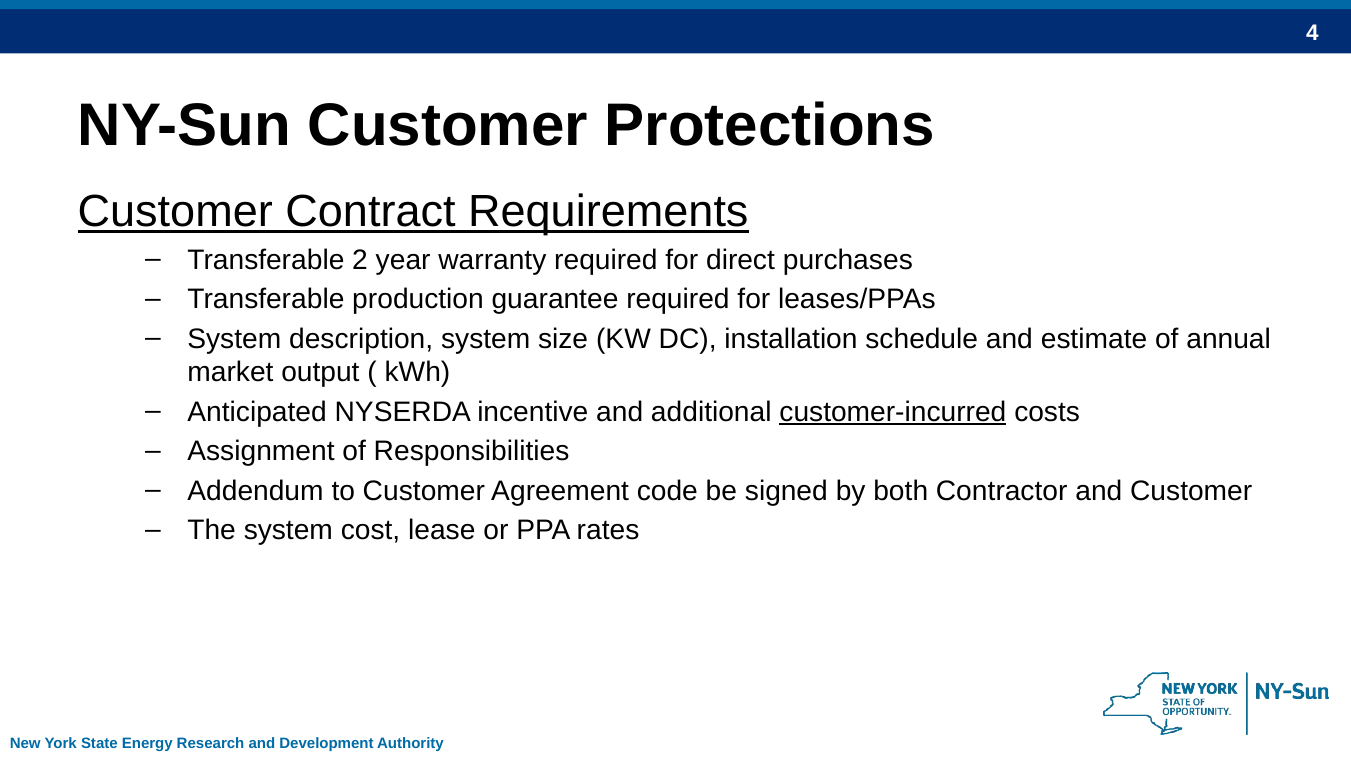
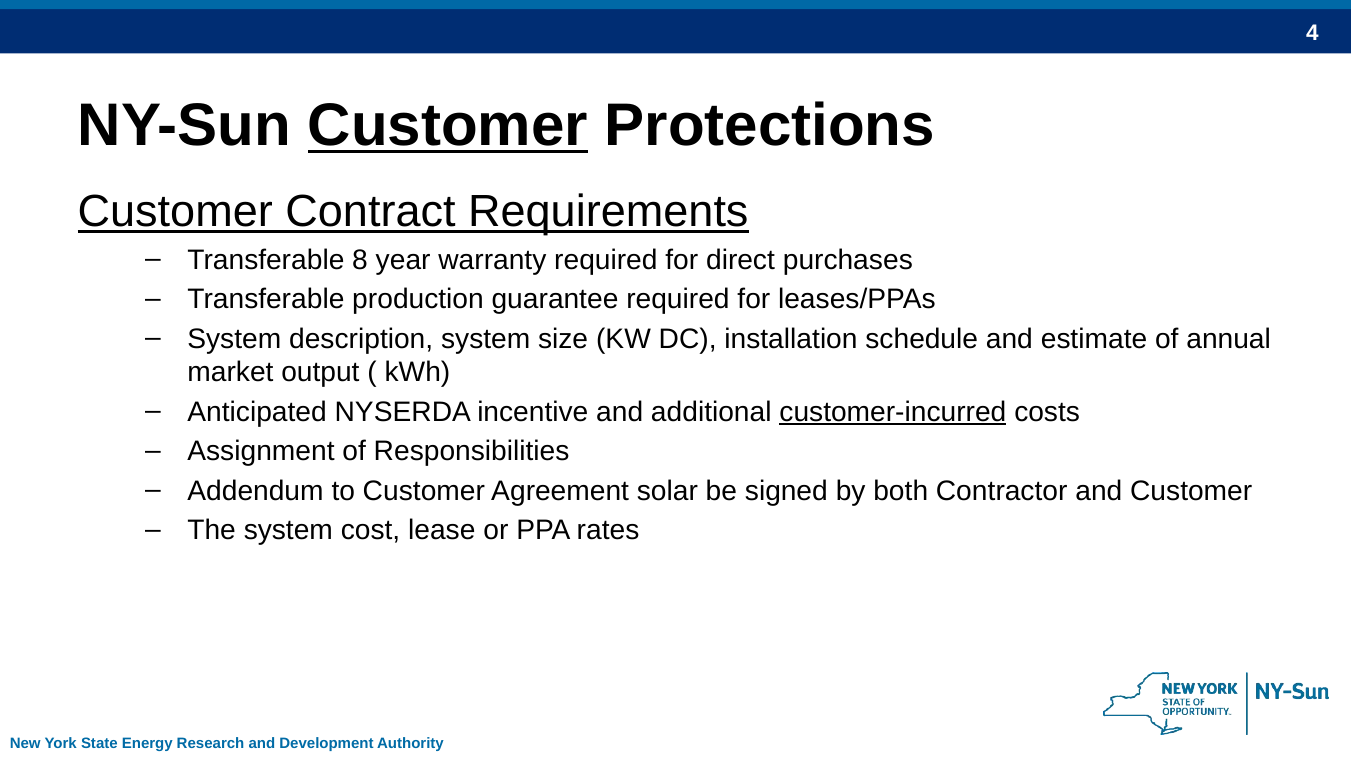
Customer at (448, 126) underline: none -> present
2: 2 -> 8
code: code -> solar
